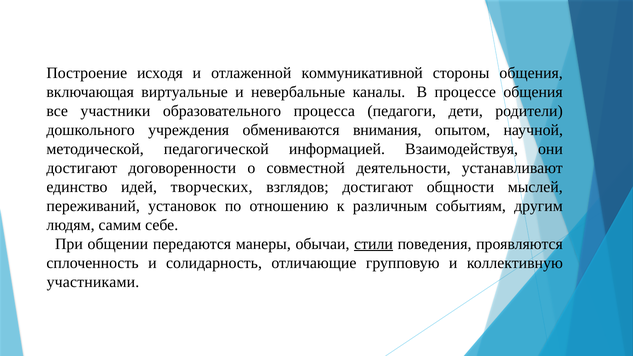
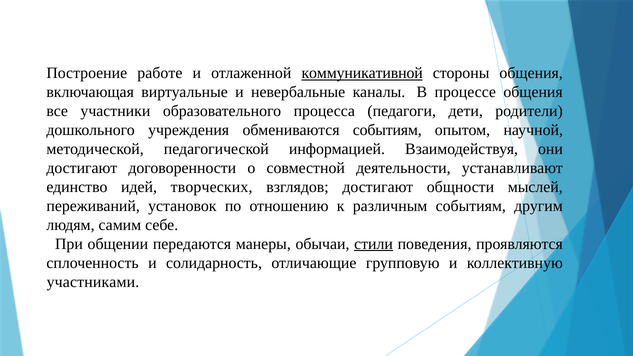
исходя: исходя -> работе
коммуникативной underline: none -> present
обмениваются внимания: внимания -> событиям
